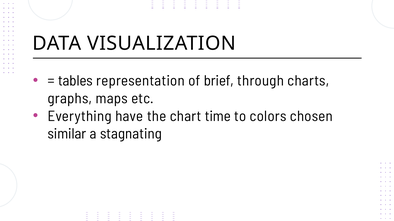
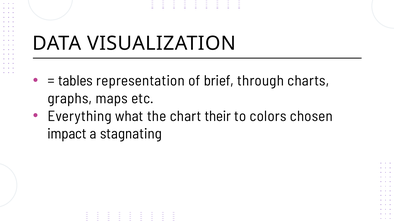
have: have -> what
time: time -> their
similar: similar -> impact
